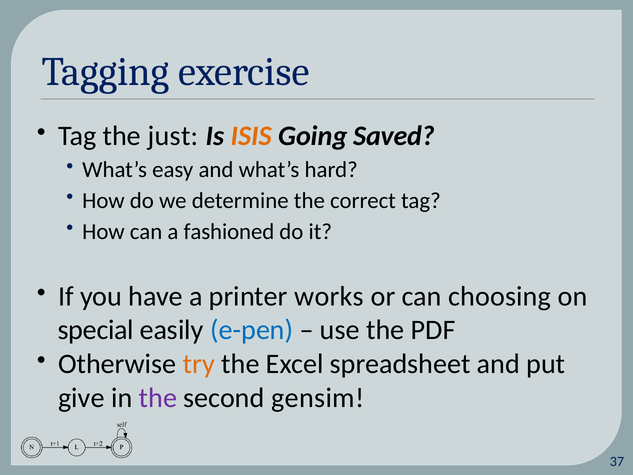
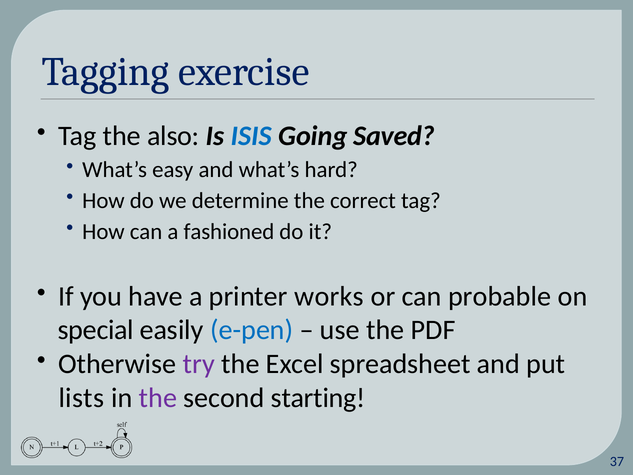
just: just -> also
ISIS colour: orange -> blue
choosing: choosing -> probable
try colour: orange -> purple
give: give -> lists
gensim: gensim -> starting
